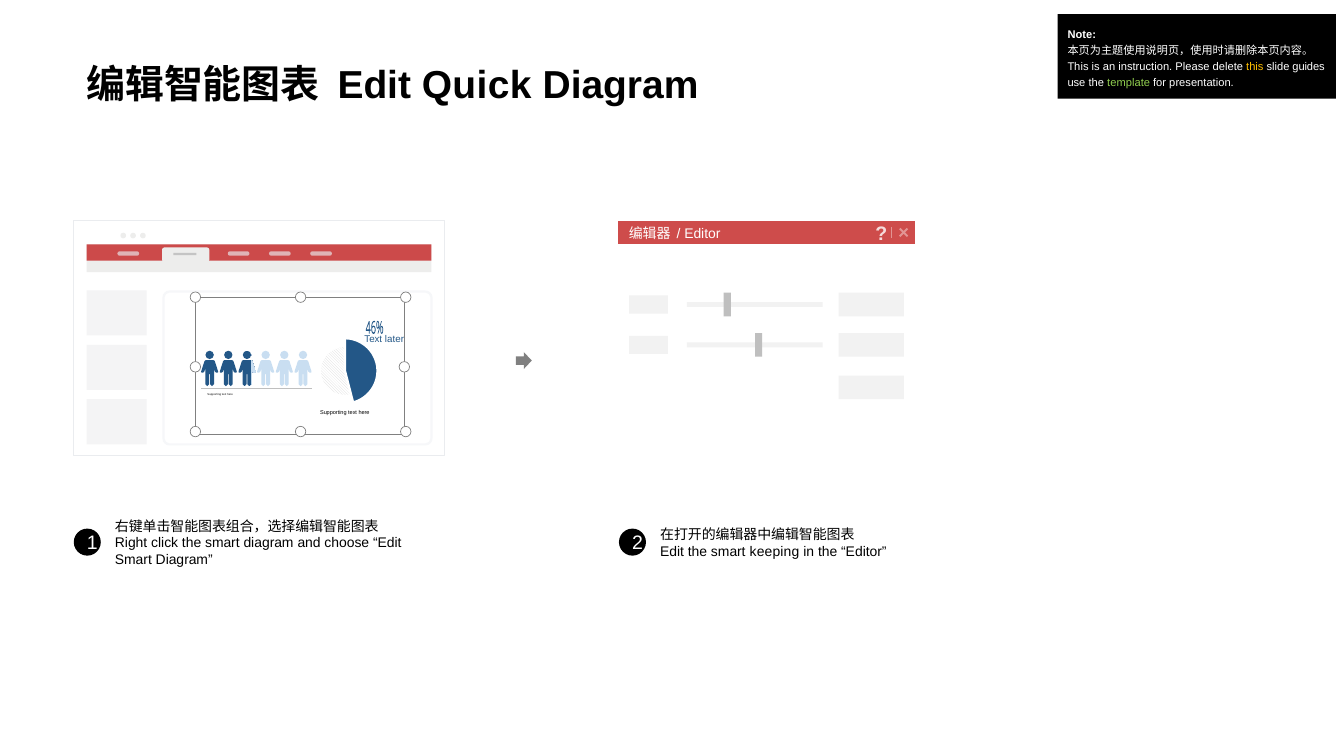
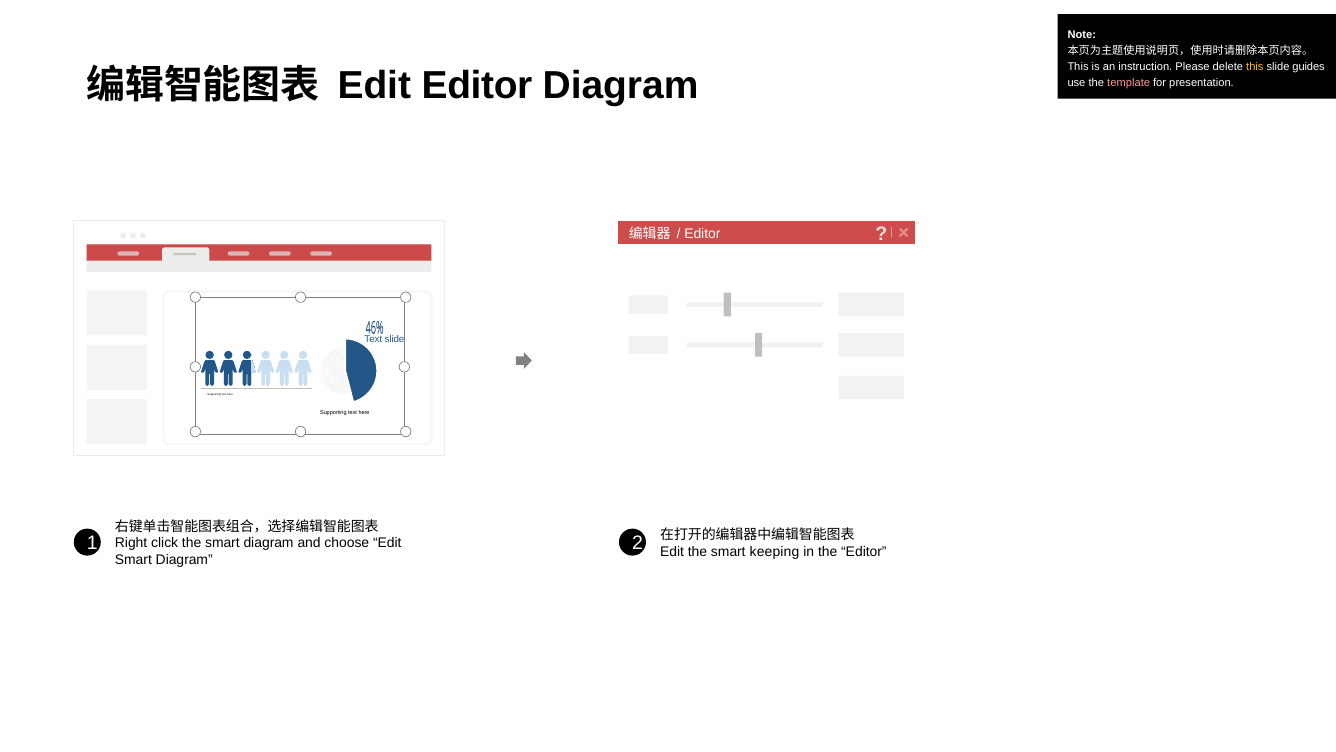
Edit Quick: Quick -> Editor
template colour: light green -> pink
Text later: later -> slide
